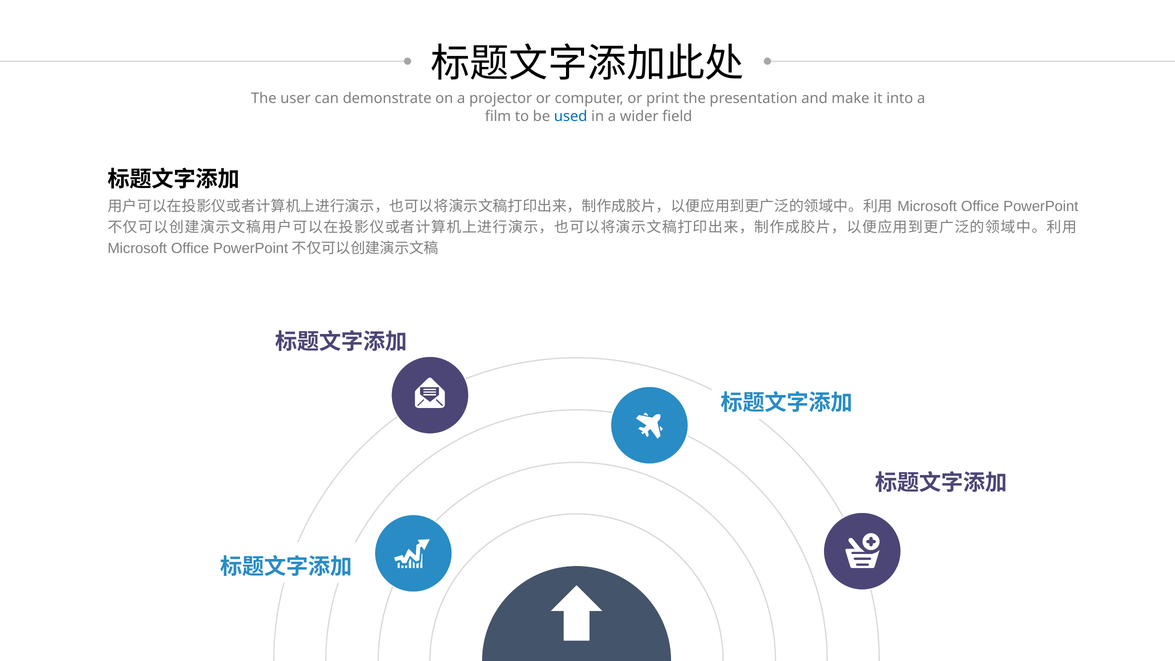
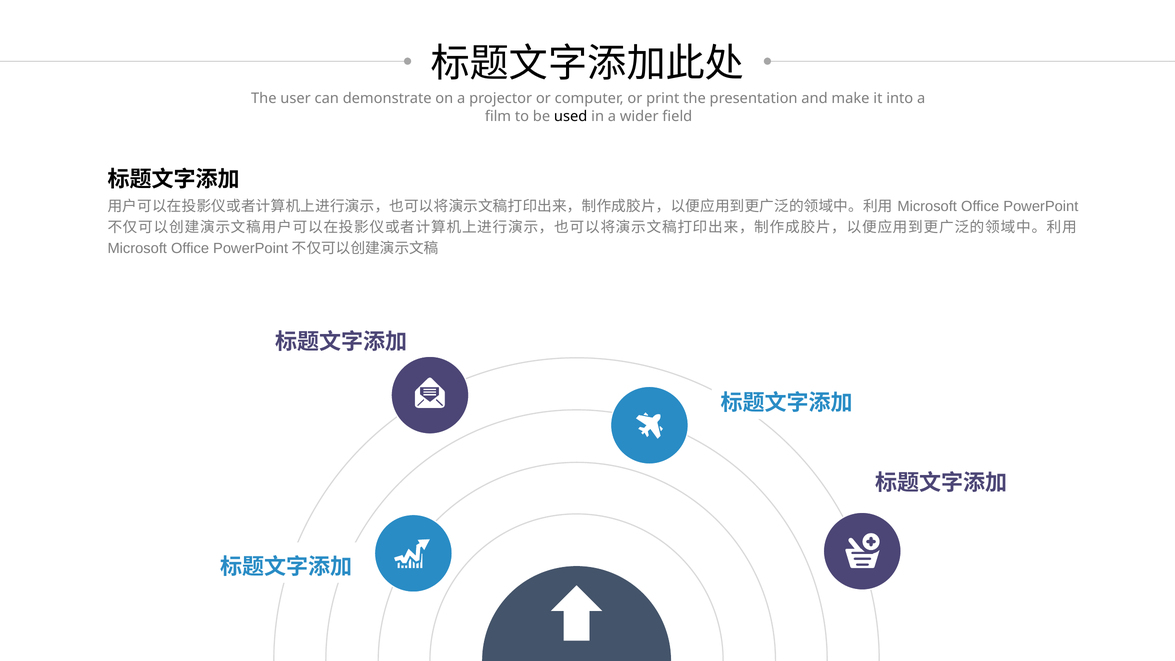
used colour: blue -> black
